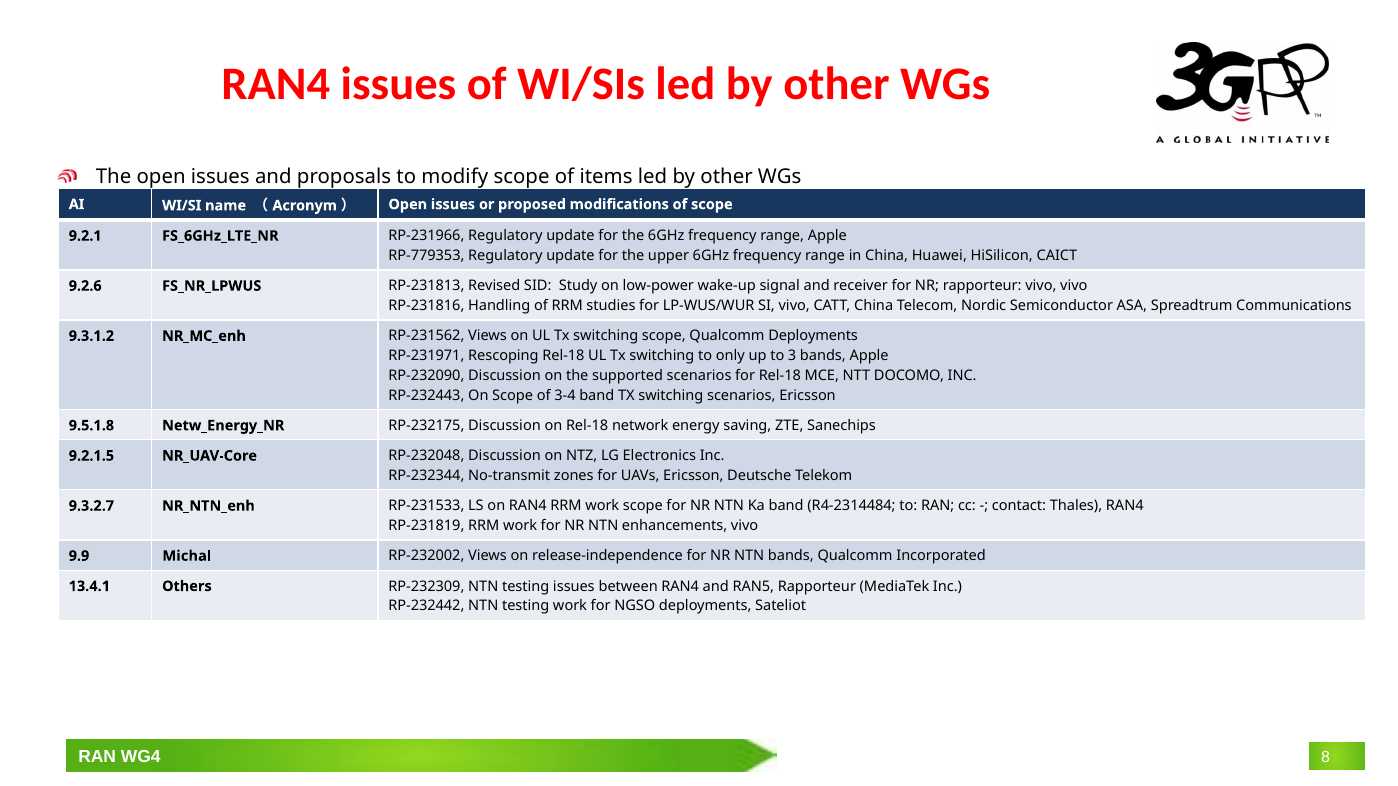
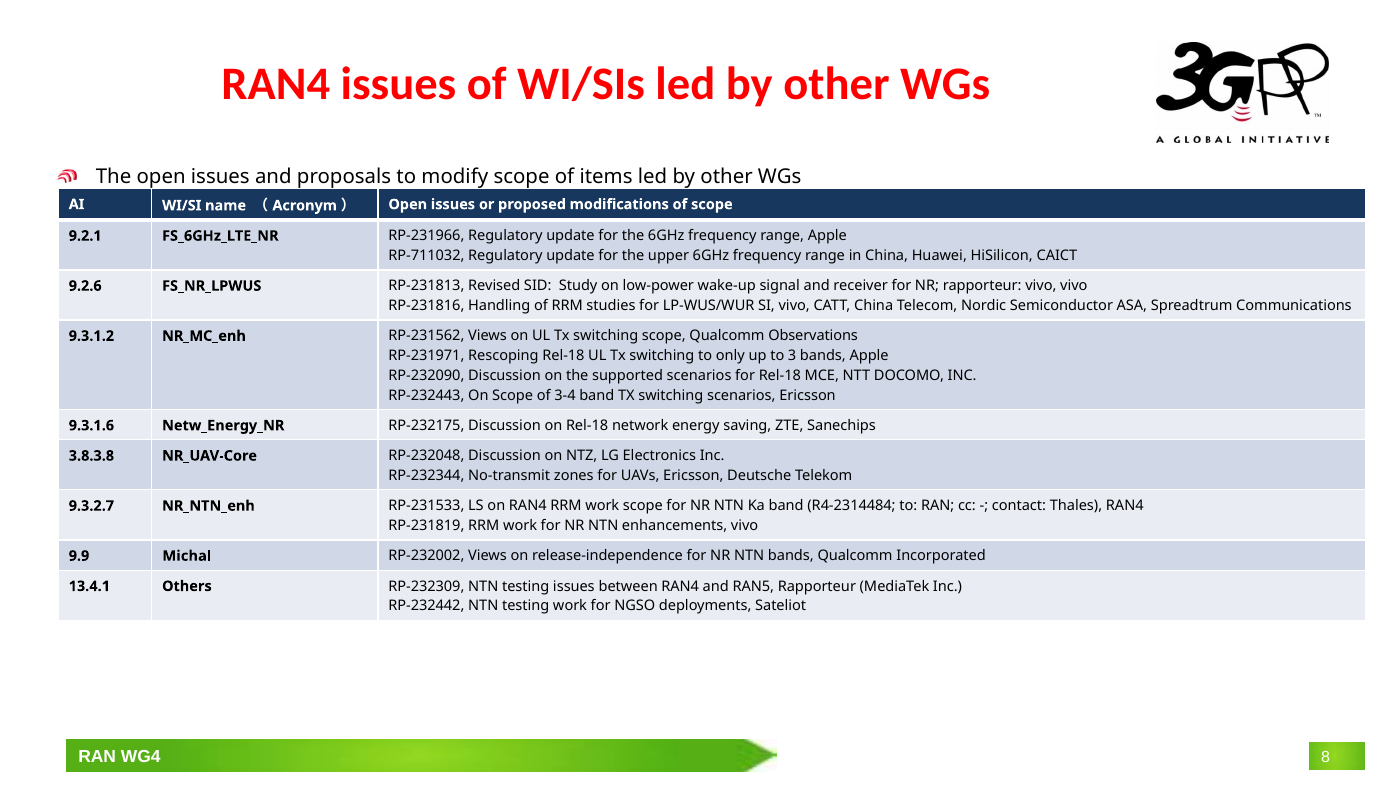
RP-779353: RP-779353 -> RP-711032
Qualcomm Deployments: Deployments -> Observations
9.5.1.8: 9.5.1.8 -> 9.3.1.6
9.2.1.5: 9.2.1.5 -> 3.8.3.8
